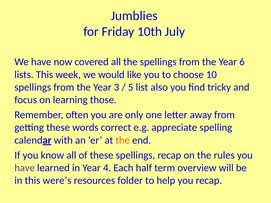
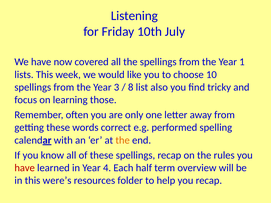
Jumblies: Jumblies -> Listening
6: 6 -> 1
5: 5 -> 8
appreciate: appreciate -> performed
have at (25, 168) colour: purple -> red
